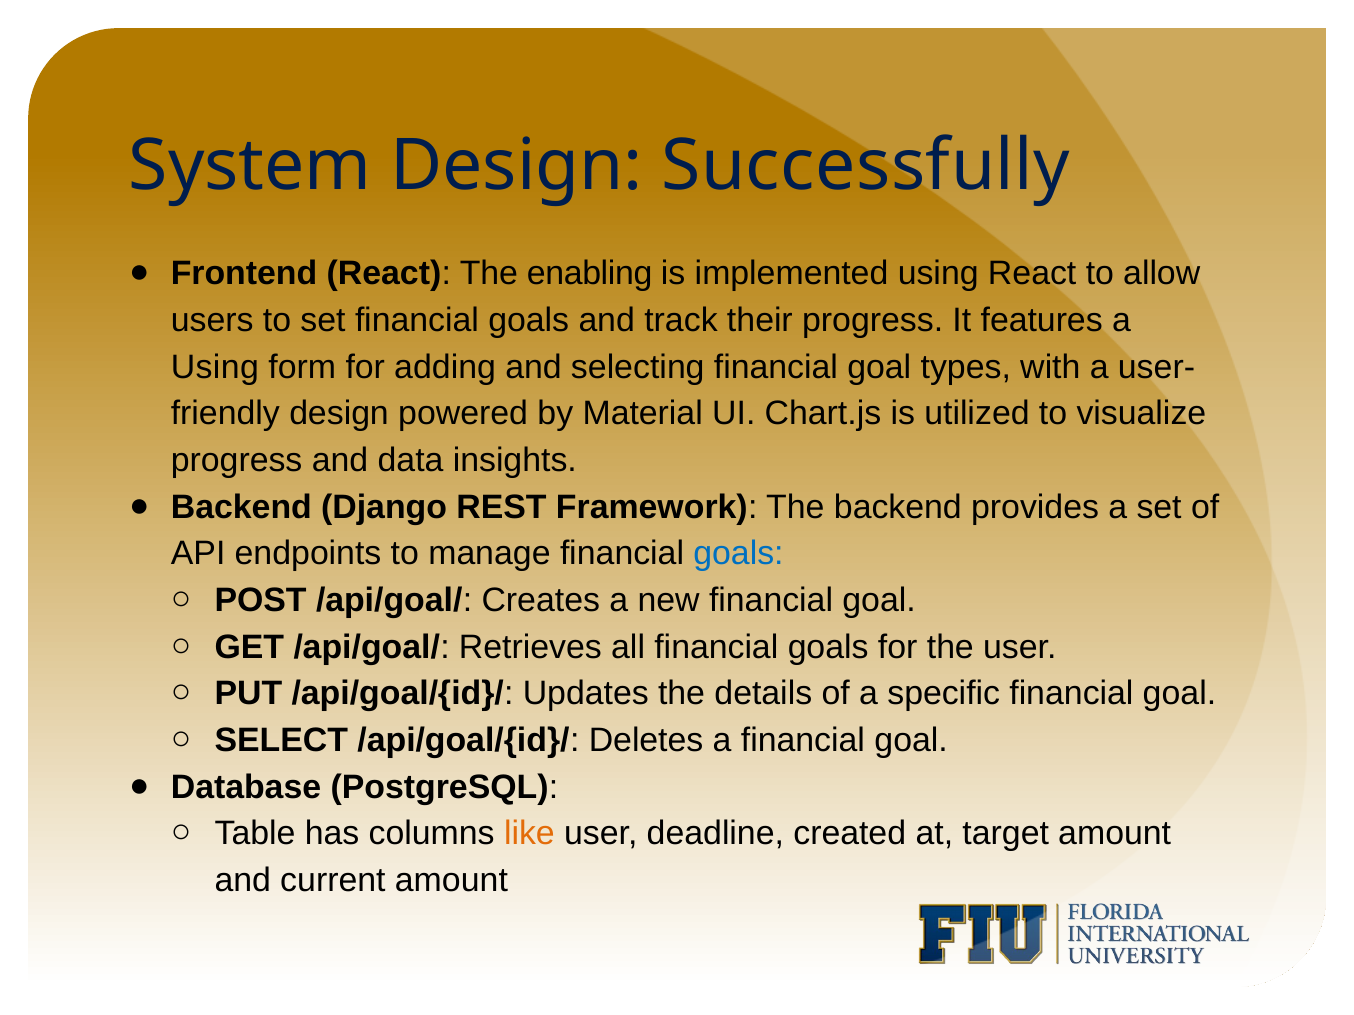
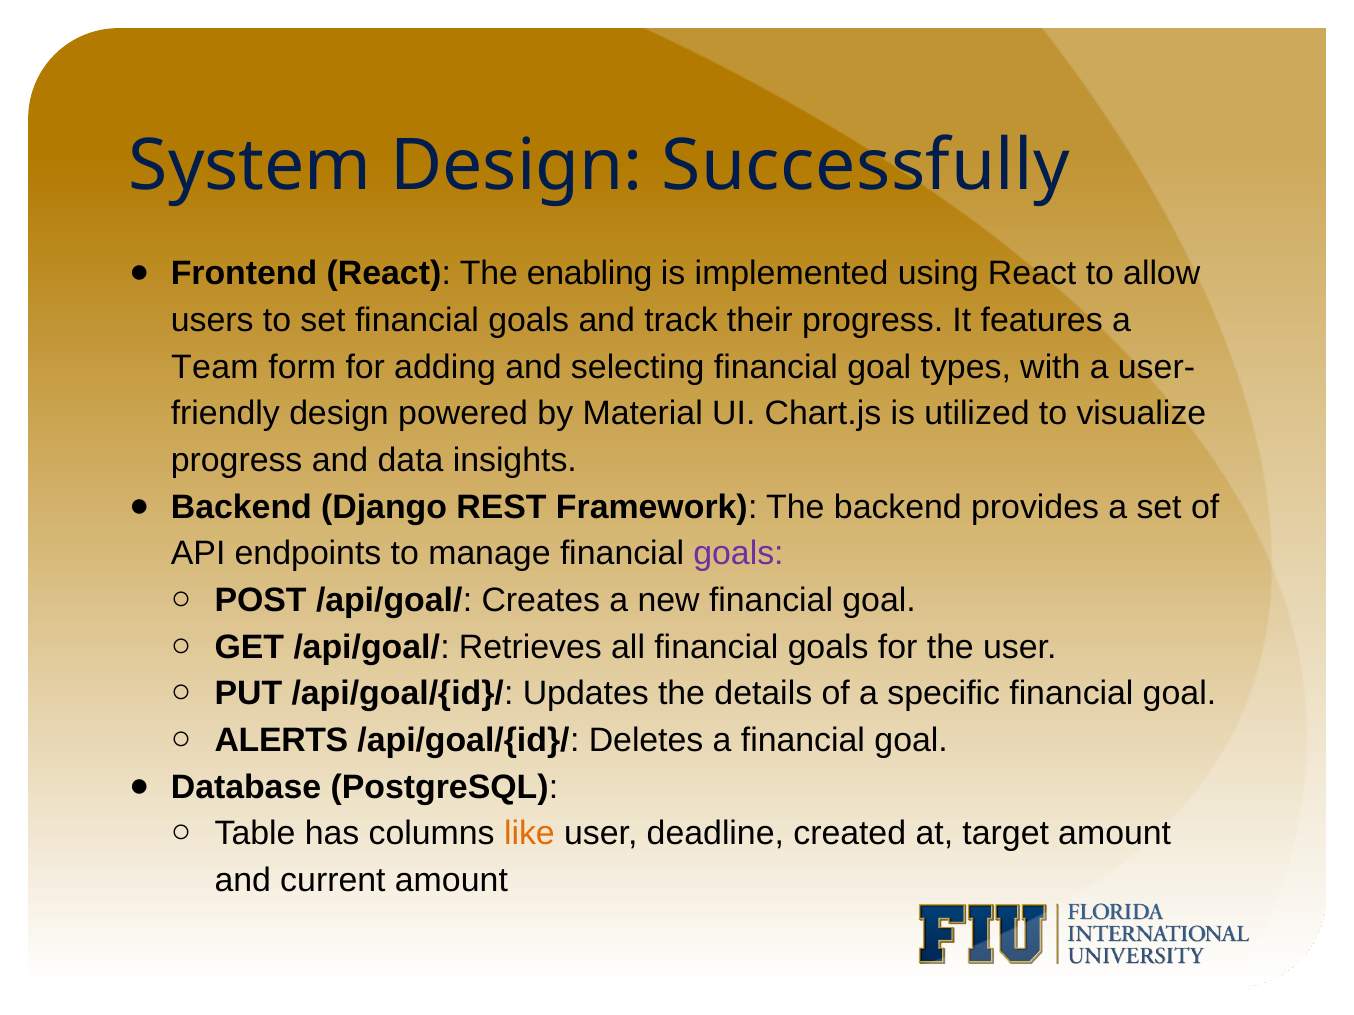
Using at (215, 367): Using -> Team
goals at (738, 554) colour: blue -> purple
SELECT: SELECT -> ALERTS
